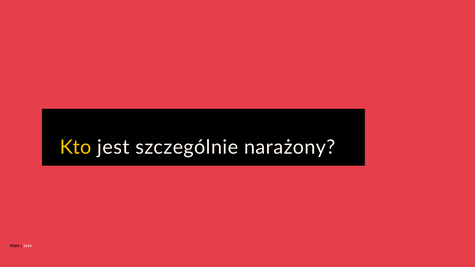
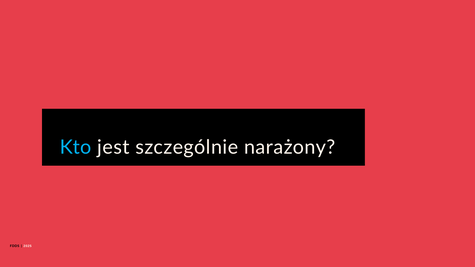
Kto colour: yellow -> light blue
